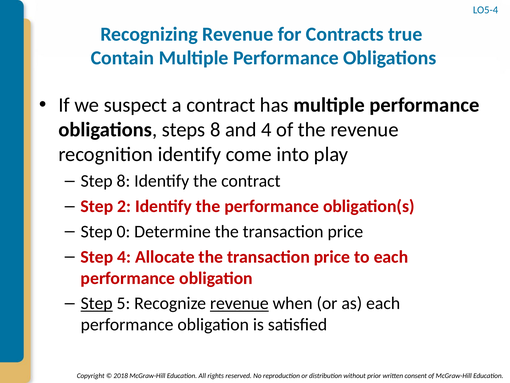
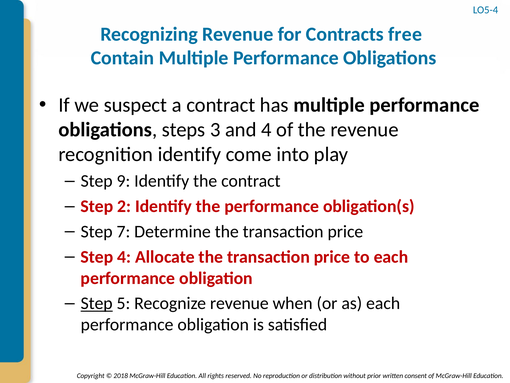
true: true -> free
steps 8: 8 -> 3
Step 8: 8 -> 9
0: 0 -> 7
revenue at (239, 303) underline: present -> none
